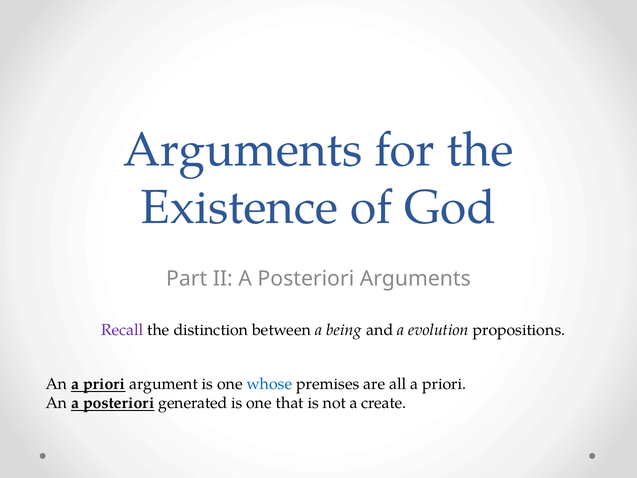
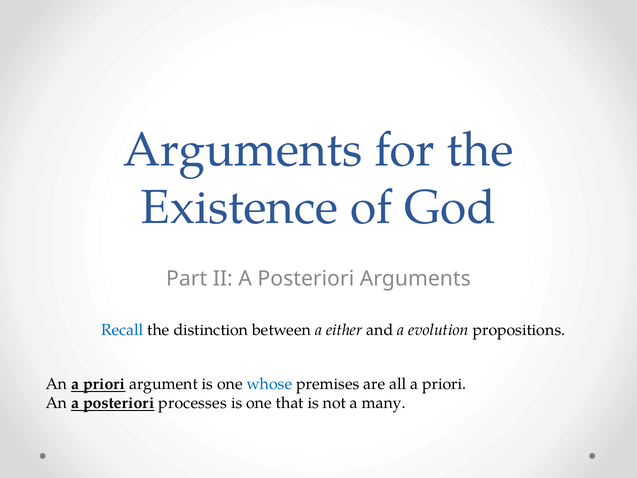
Recall colour: purple -> blue
being: being -> either
generated: generated -> processes
create: create -> many
